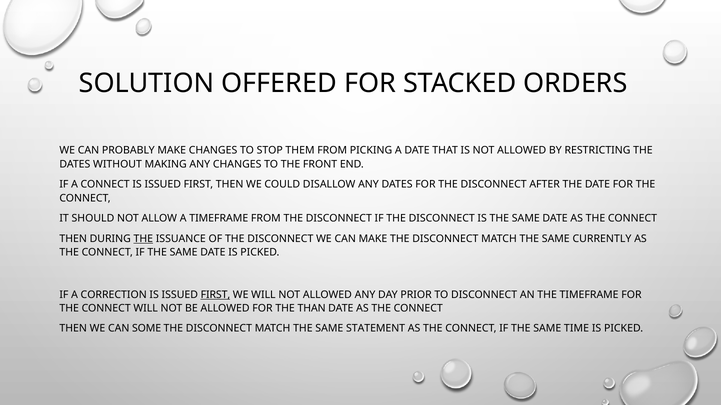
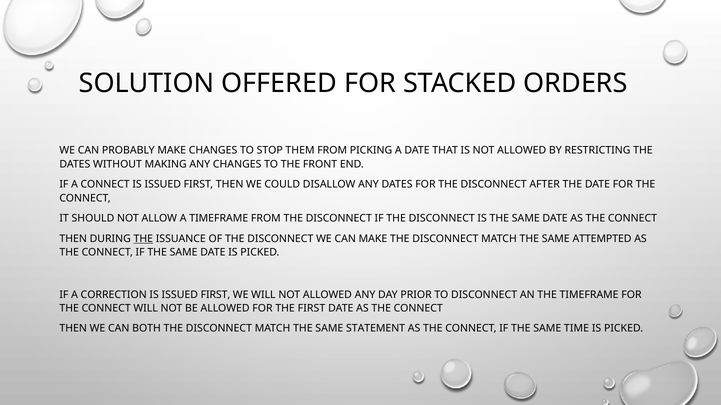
CURRENTLY: CURRENTLY -> ATTEMPTED
FIRST at (215, 295) underline: present -> none
THE THAN: THAN -> FIRST
SOME: SOME -> BOTH
